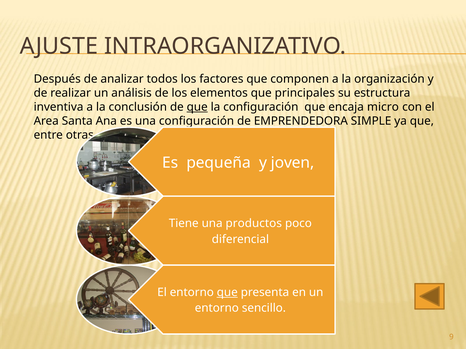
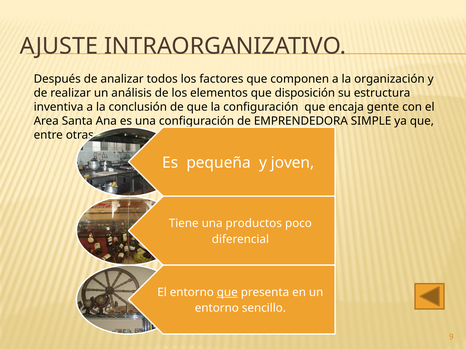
principales: principales -> disposición
que at (197, 107) underline: present -> none
micro: micro -> gente
